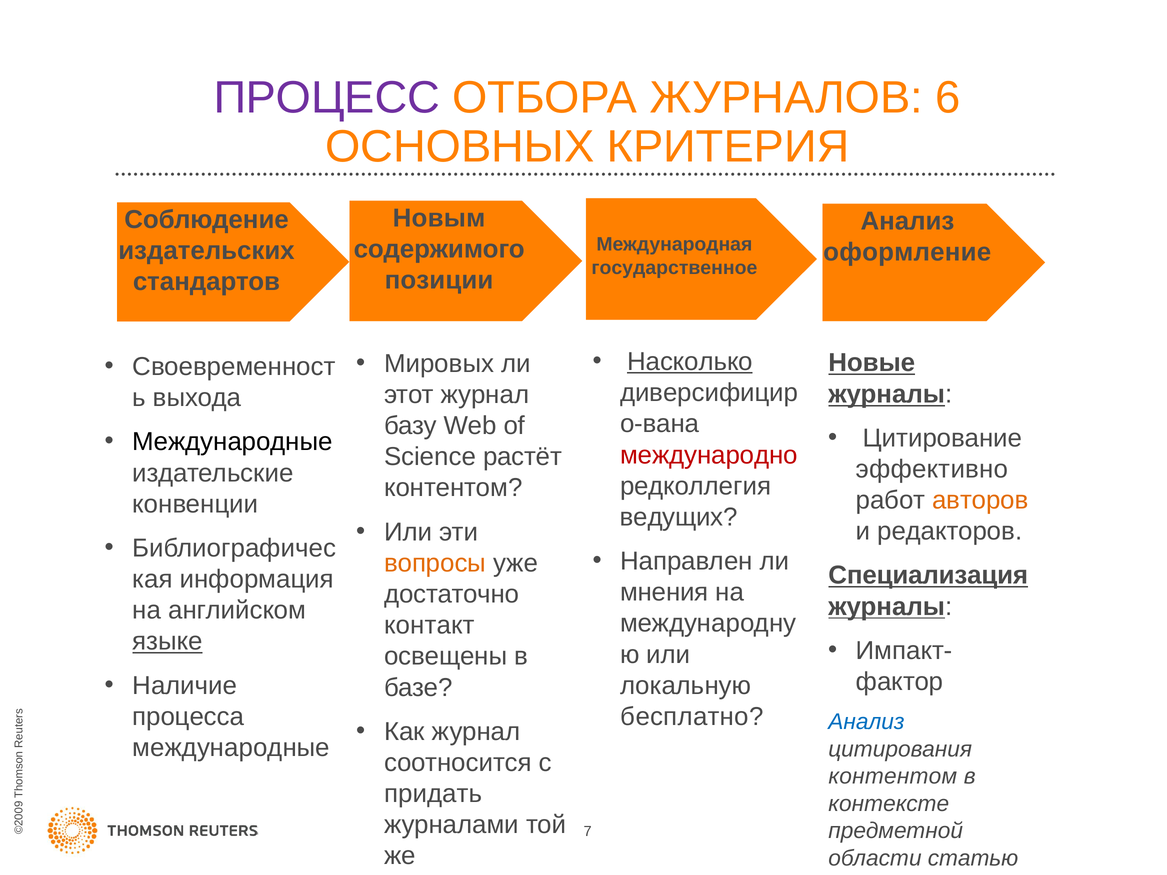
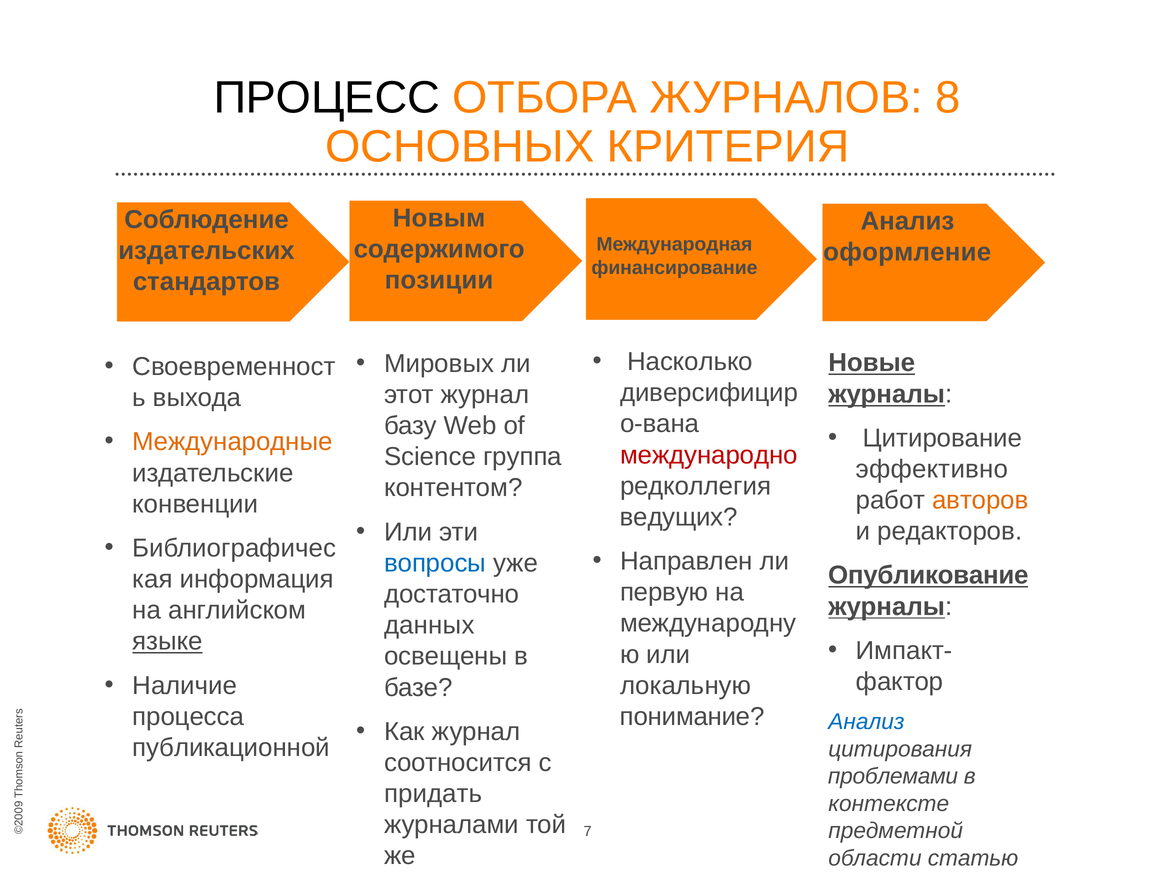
ПРОЦЕСС colour: purple -> black
6: 6 -> 8
государственное: государственное -> финансирование
Насколько underline: present -> none
Международные at (233, 442) colour: black -> orange
растёт: растёт -> группа
вопросы colour: orange -> blue
Специализация: Специализация -> Опубликование
мнения: мнения -> первую
контакт: контакт -> данных
бесплатно: бесплатно -> понимание
международные at (231, 748): международные -> публикационной
контентом at (893, 777): контентом -> проблемами
